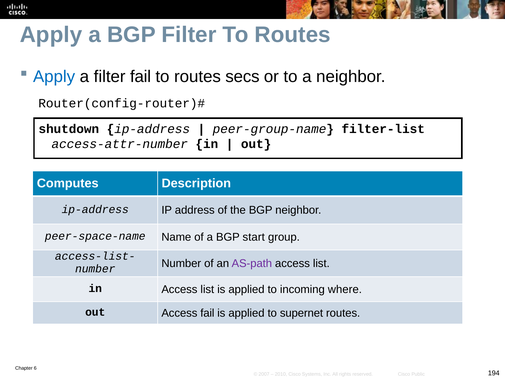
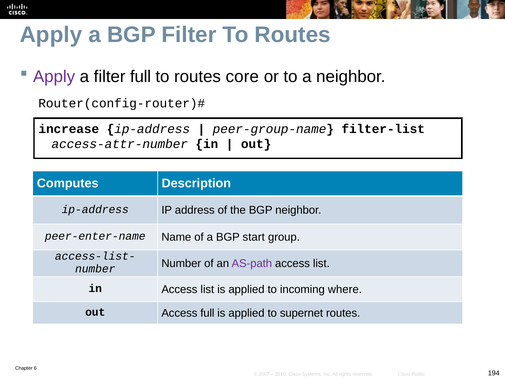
Apply at (54, 76) colour: blue -> purple
filter fail: fail -> full
secs: secs -> core
shutdown: shutdown -> increase
peer-space-name: peer-space-name -> peer-enter-name
Access fail: fail -> full
